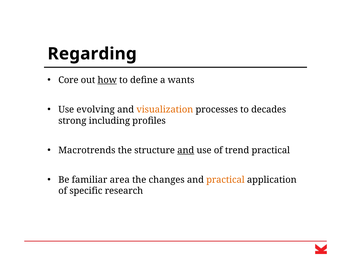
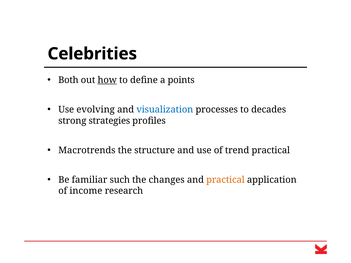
Regarding: Regarding -> Celebrities
Core: Core -> Both
wants: wants -> points
visualization colour: orange -> blue
including: including -> strategies
and at (186, 150) underline: present -> none
area: area -> such
specific: specific -> income
